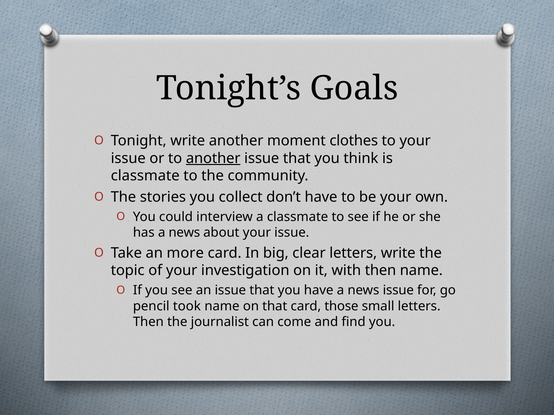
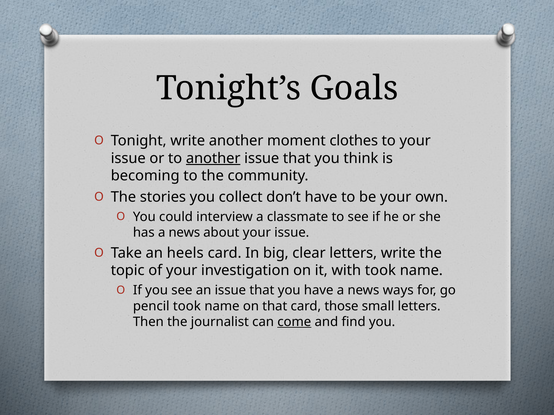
classmate at (145, 176): classmate -> becoming
more: more -> heels
with then: then -> took
news issue: issue -> ways
come underline: none -> present
